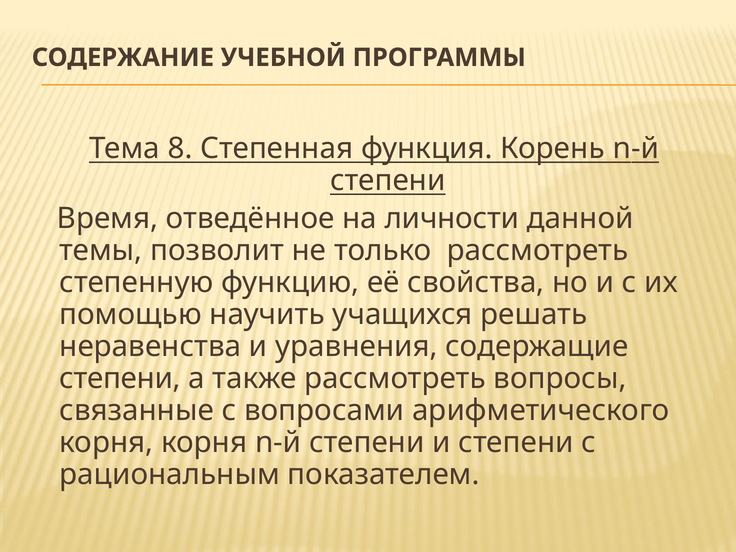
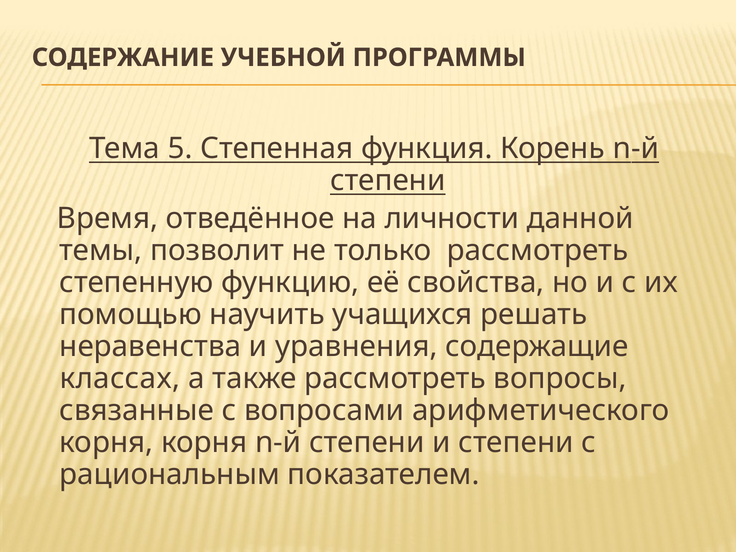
8: 8 -> 5
степени at (120, 379): степени -> классах
